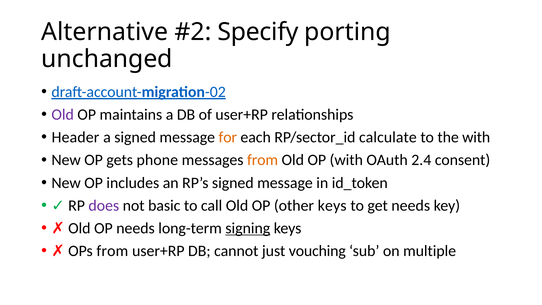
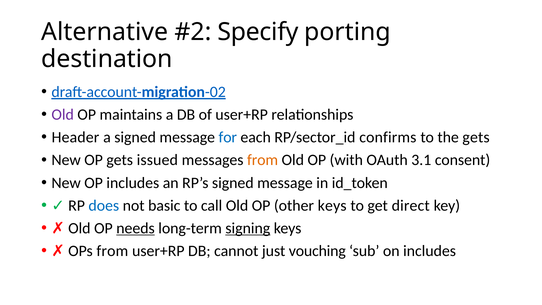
unchanged: unchanged -> destination
for colour: orange -> blue
calculate: calculate -> confirms
the with: with -> gets
phone: phone -> issued
2.4: 2.4 -> 3.1
does colour: purple -> blue
get needs: needs -> direct
needs at (136, 228) underline: none -> present
on multiple: multiple -> includes
